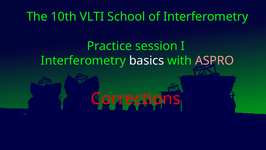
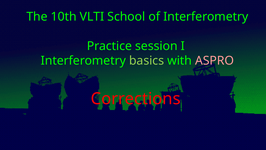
basics colour: white -> light green
